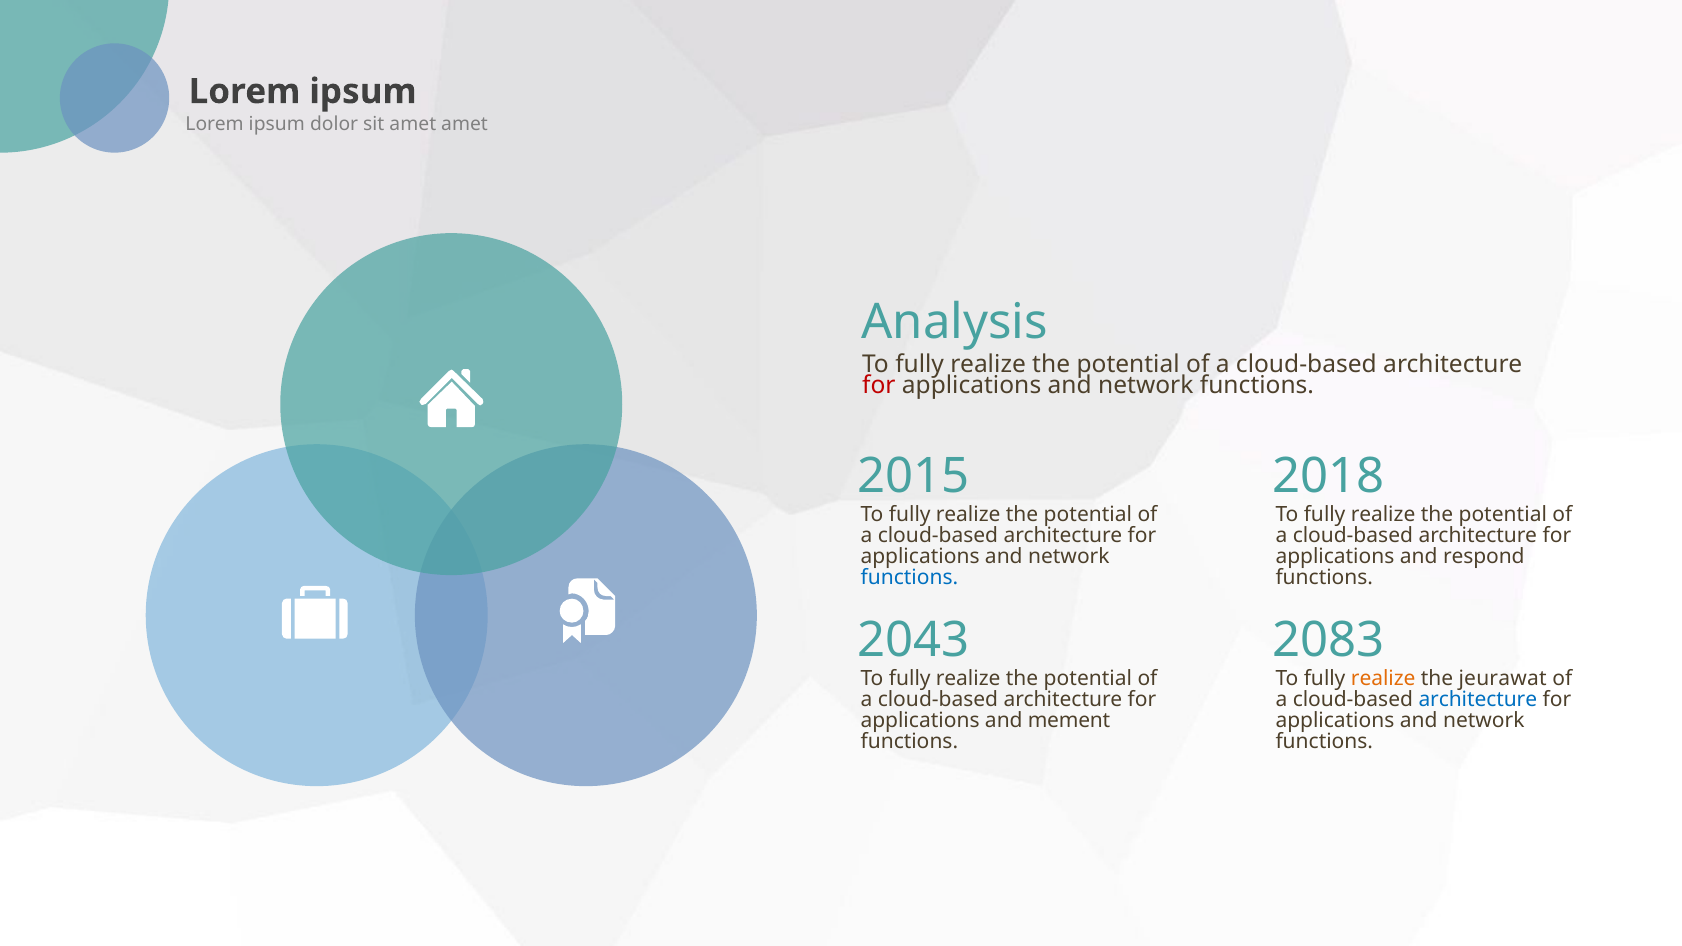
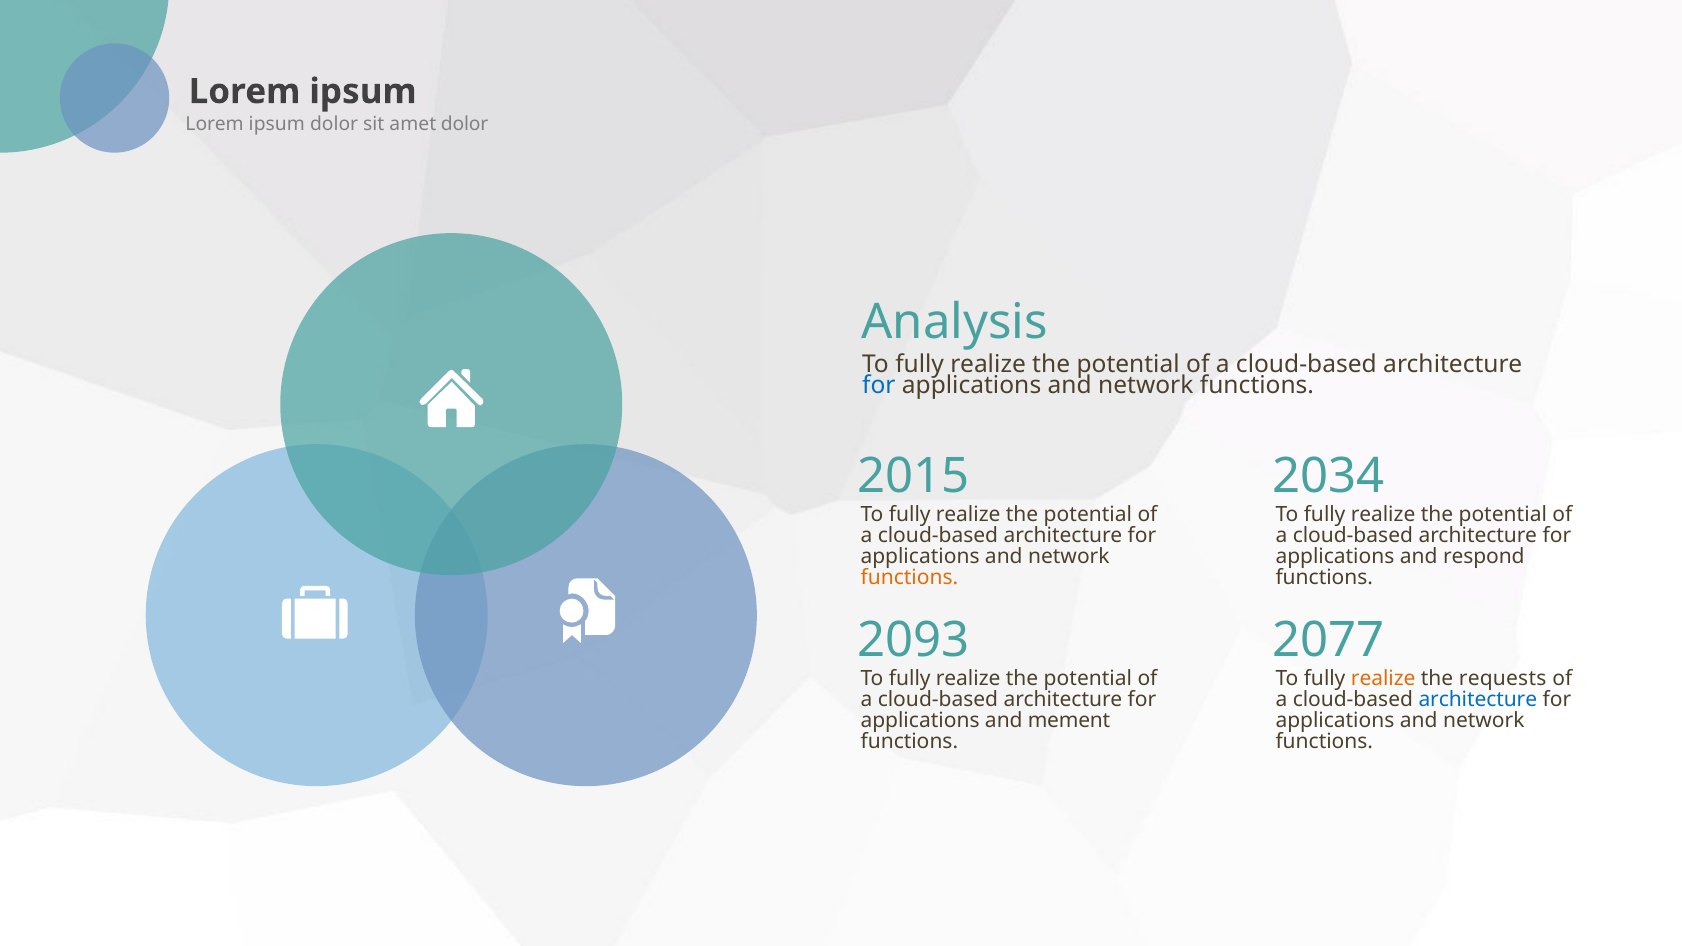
amet amet: amet -> dolor
for at (879, 386) colour: red -> blue
2018: 2018 -> 2034
functions at (909, 578) colour: blue -> orange
2043: 2043 -> 2093
2083: 2083 -> 2077
jeurawat: jeurawat -> requests
